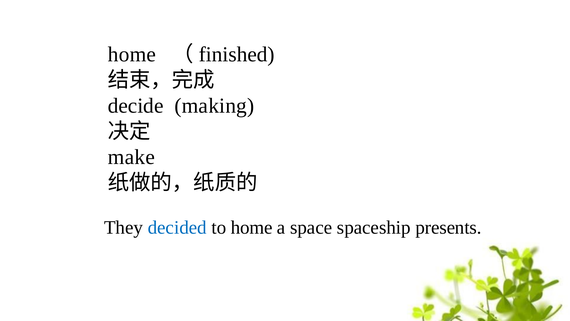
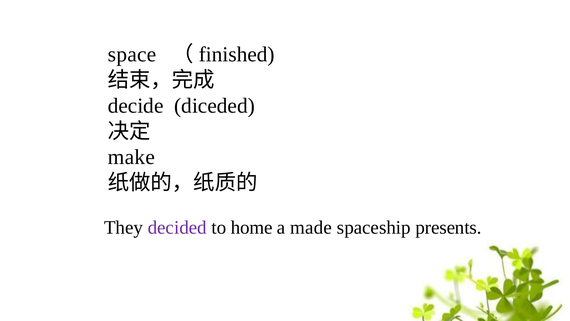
home at (132, 54): home -> space
making: making -> diceded
decided colour: blue -> purple
space: space -> made
